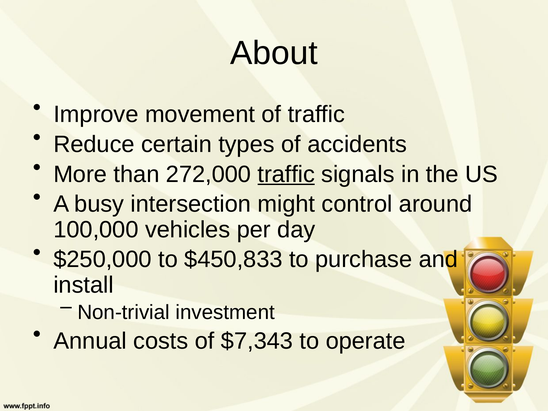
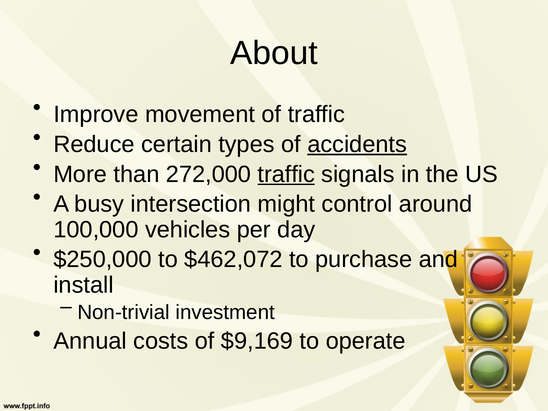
accidents underline: none -> present
$450,833: $450,833 -> $462,072
$7,343: $7,343 -> $9,169
